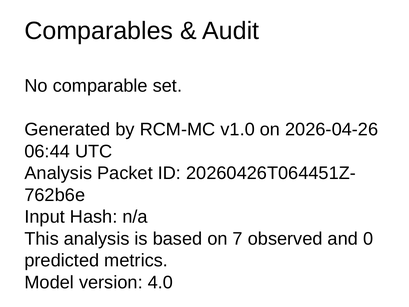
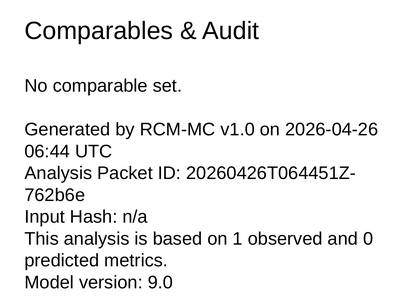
7: 7 -> 1
4.0: 4.0 -> 9.0
